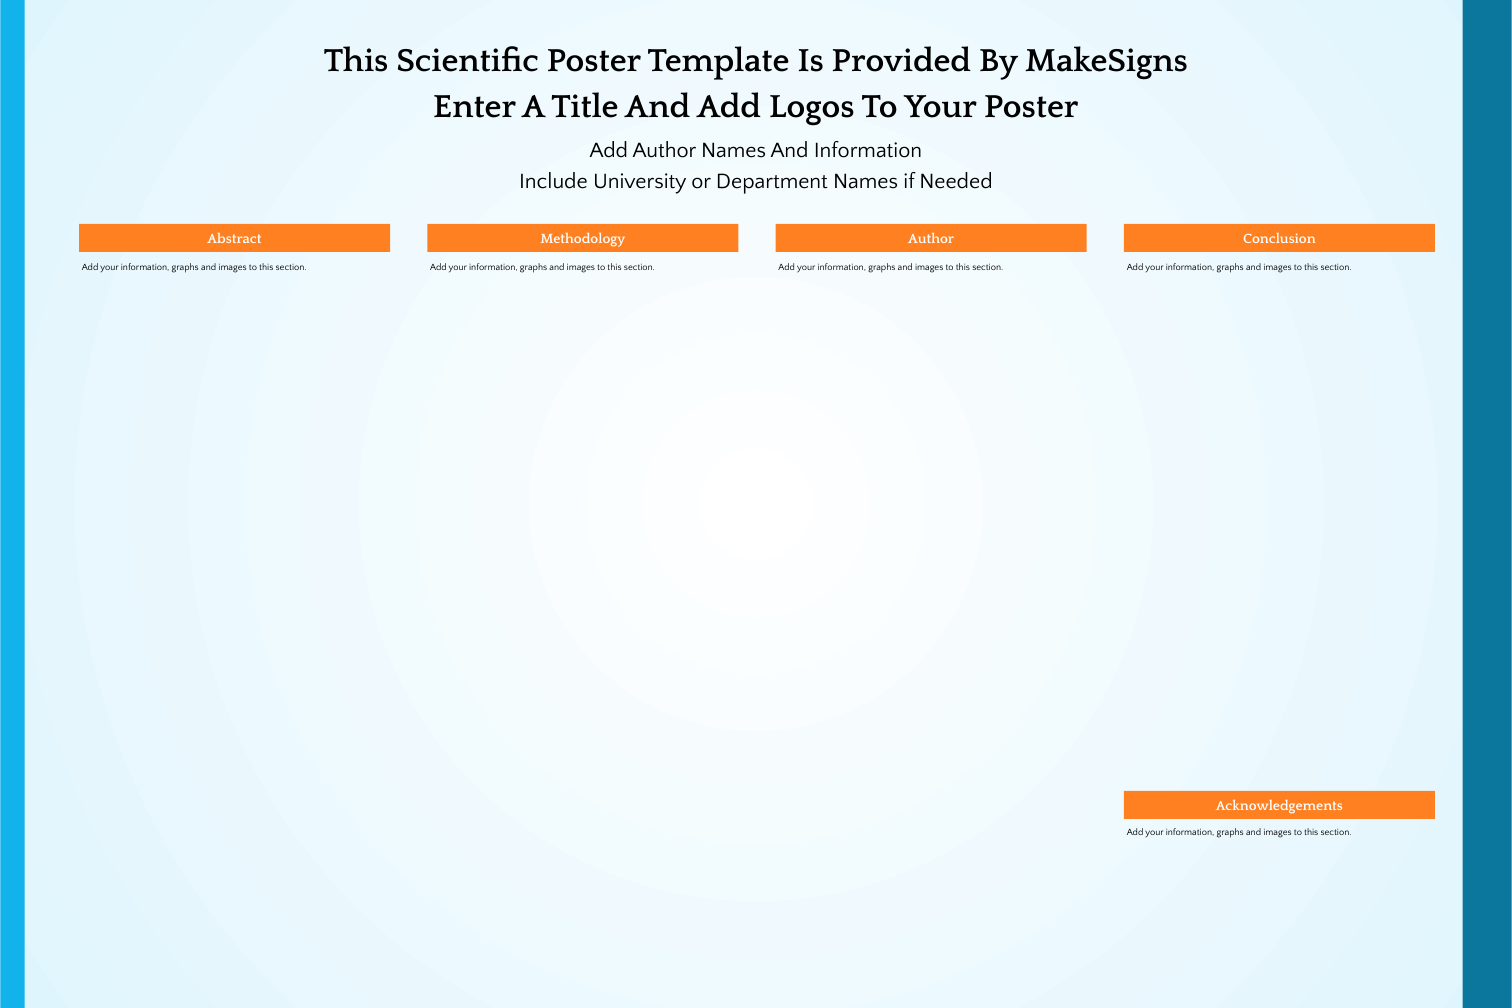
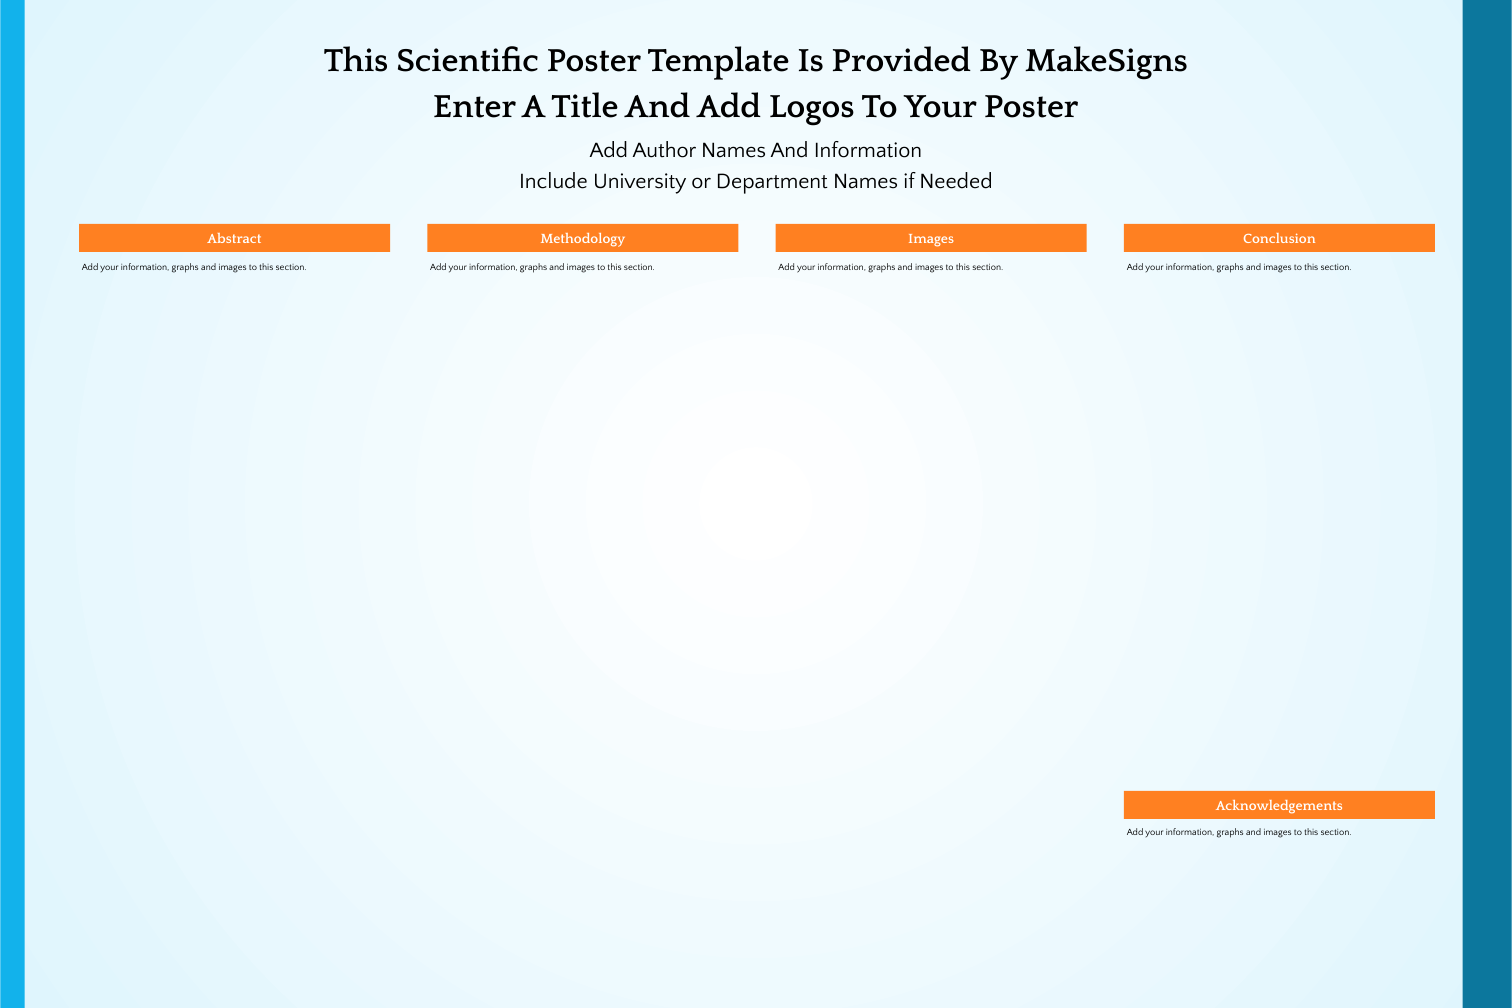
Author at (931, 239): Author -> Images
